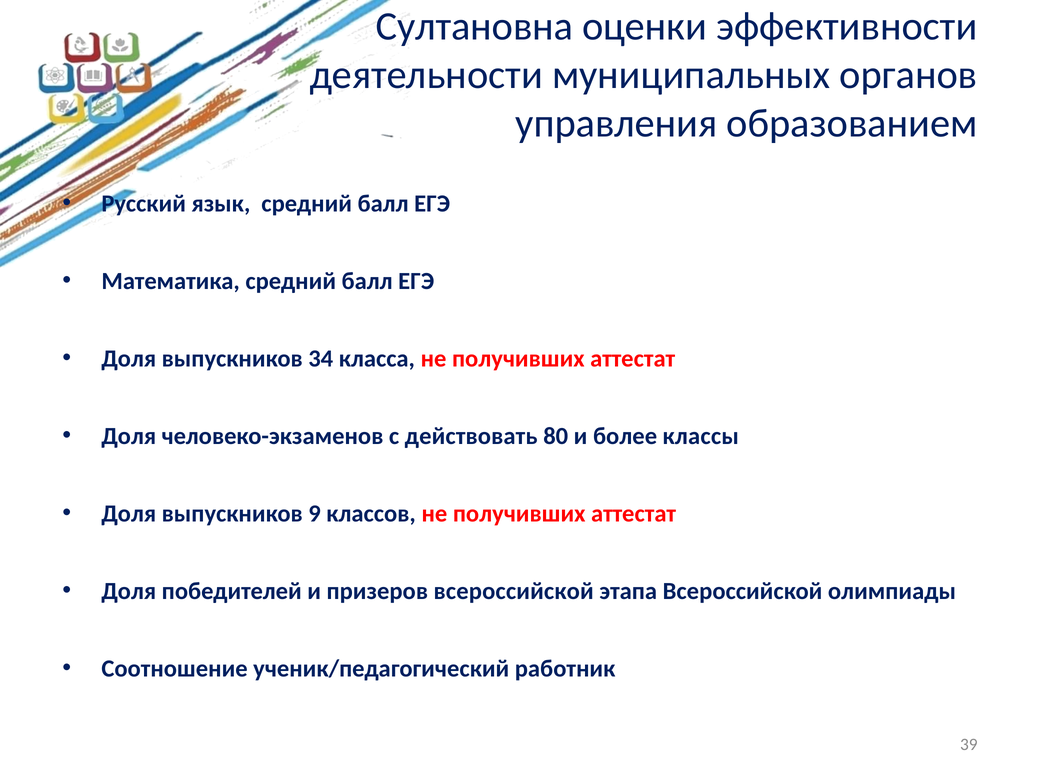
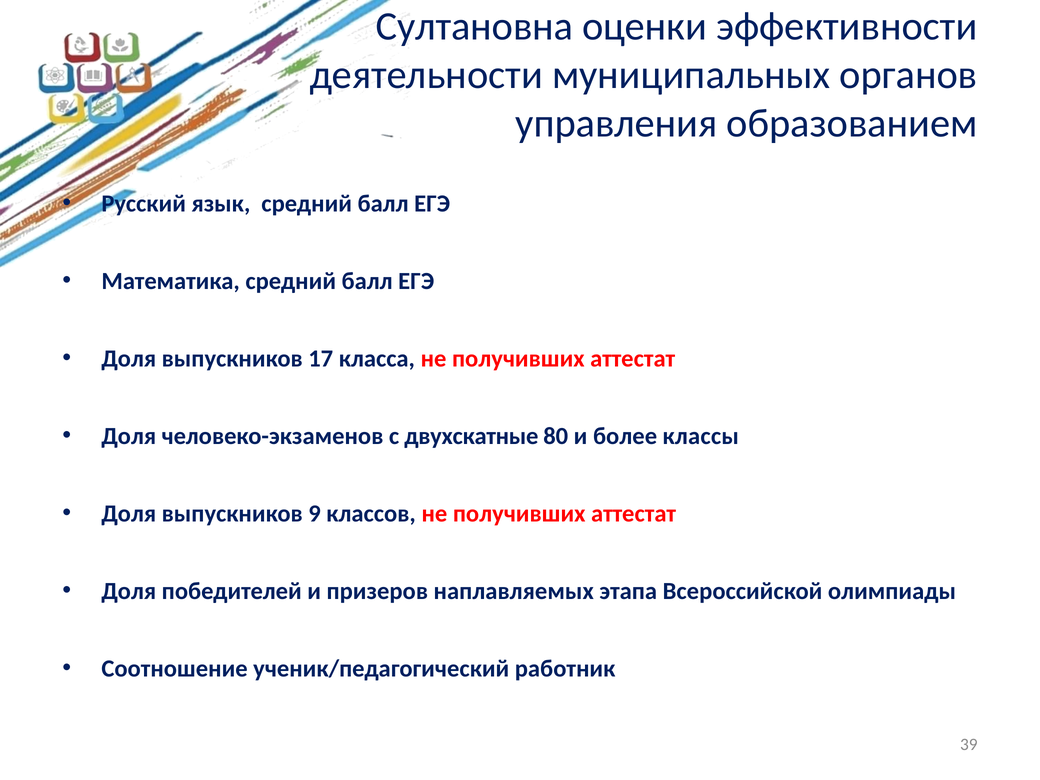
34: 34 -> 17
действовать: действовать -> двухскатные
призеров всероссийской: всероссийской -> наплавляемых
